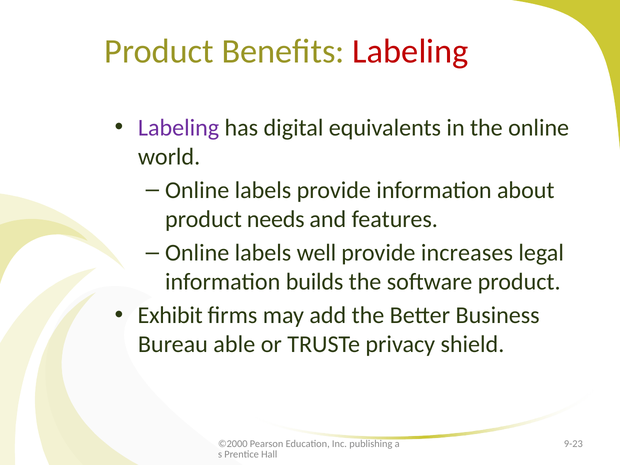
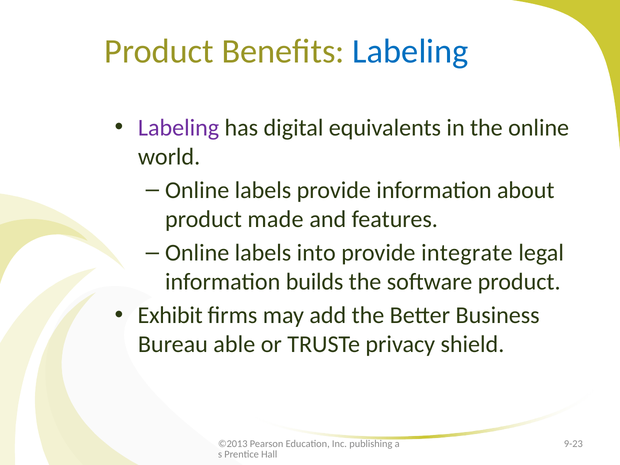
Labeling at (410, 51) colour: red -> blue
needs: needs -> made
well: well -> into
increases: increases -> integrate
©2000: ©2000 -> ©2013
